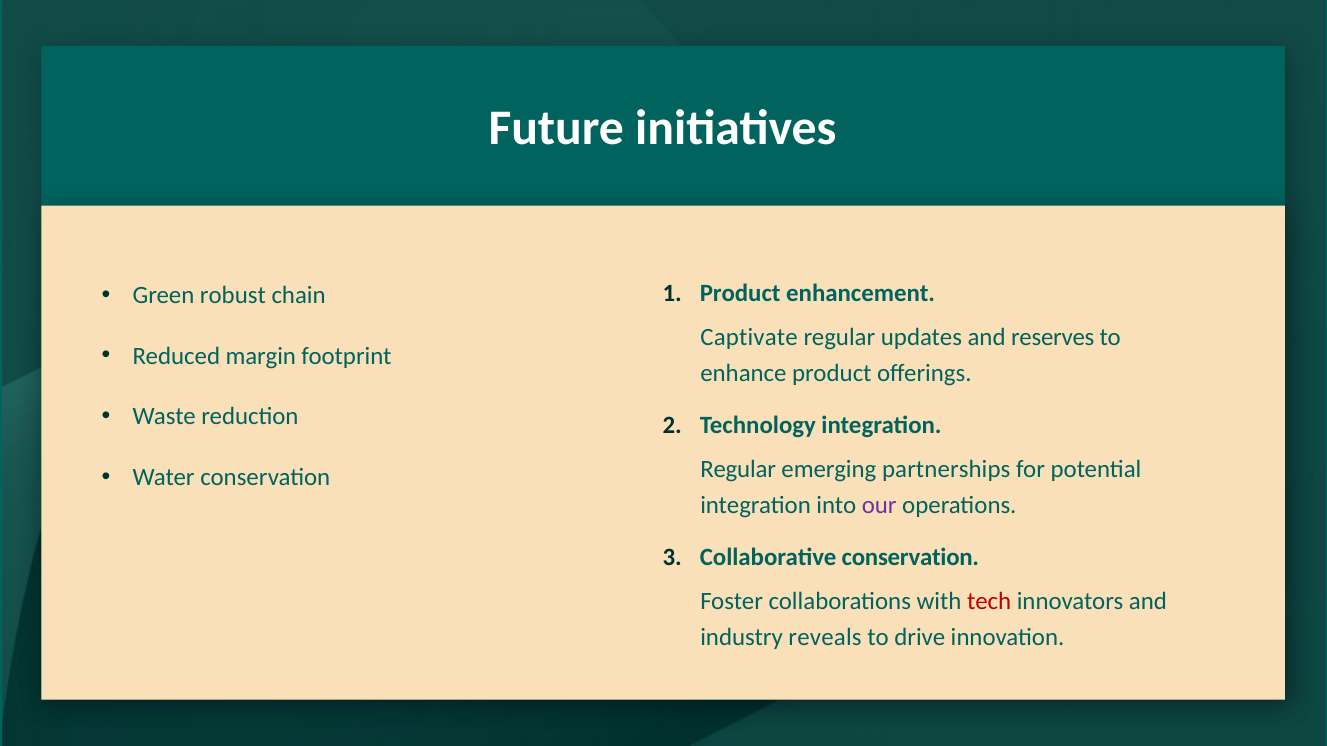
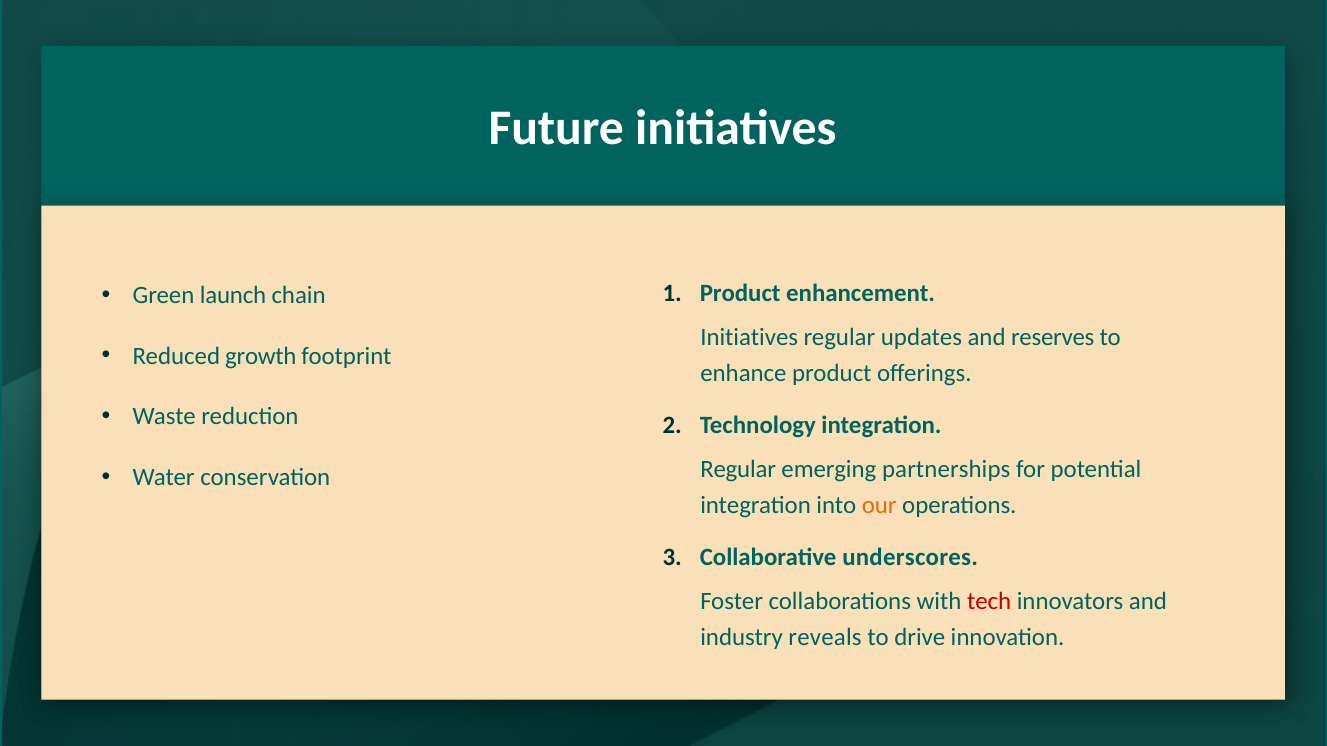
robust: robust -> launch
Captivate at (749, 337): Captivate -> Initiatives
margin: margin -> growth
our colour: purple -> orange
Collaborative conservation: conservation -> underscores
